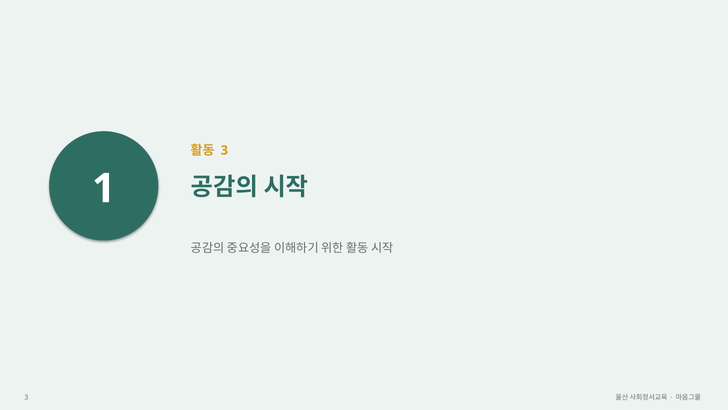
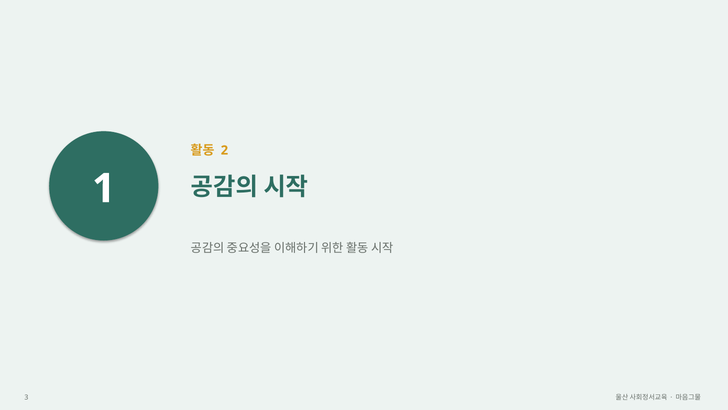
3 at (224, 150): 3 -> 2
